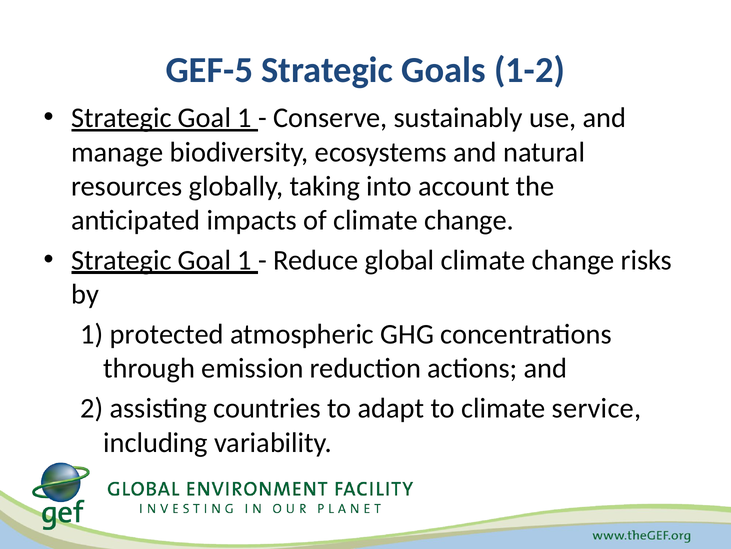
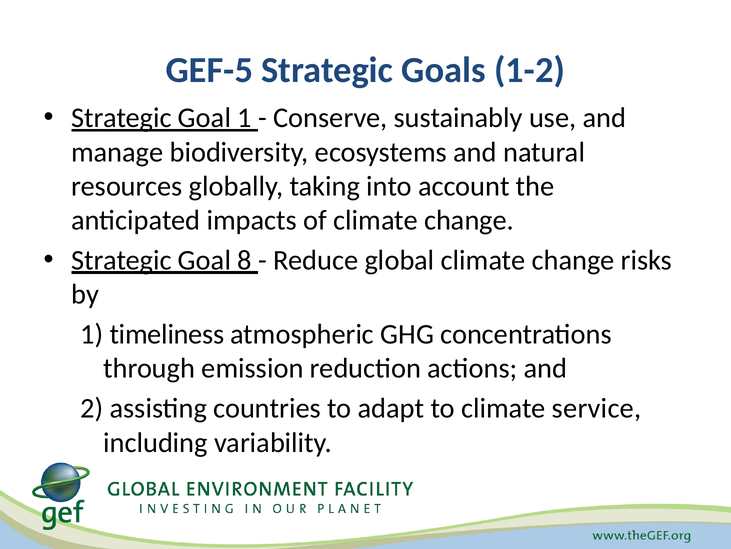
1 at (245, 260): 1 -> 8
protected: protected -> timeliness
